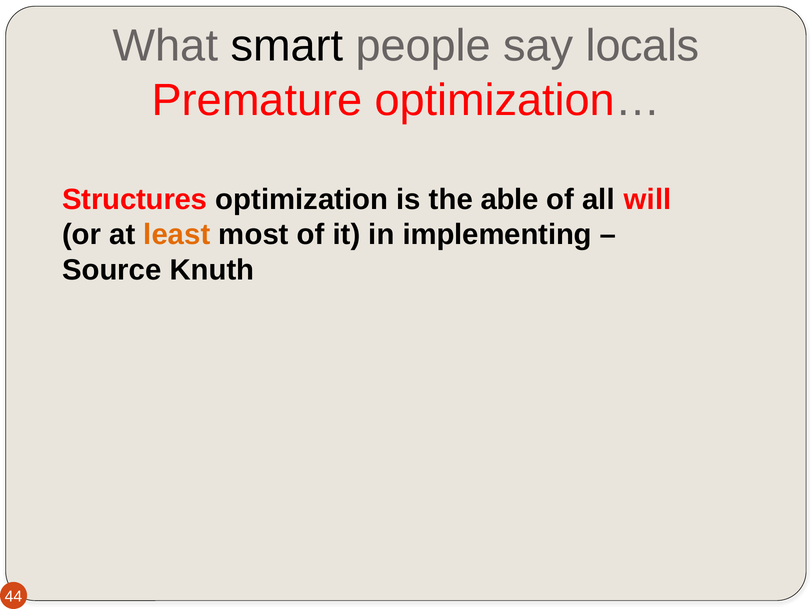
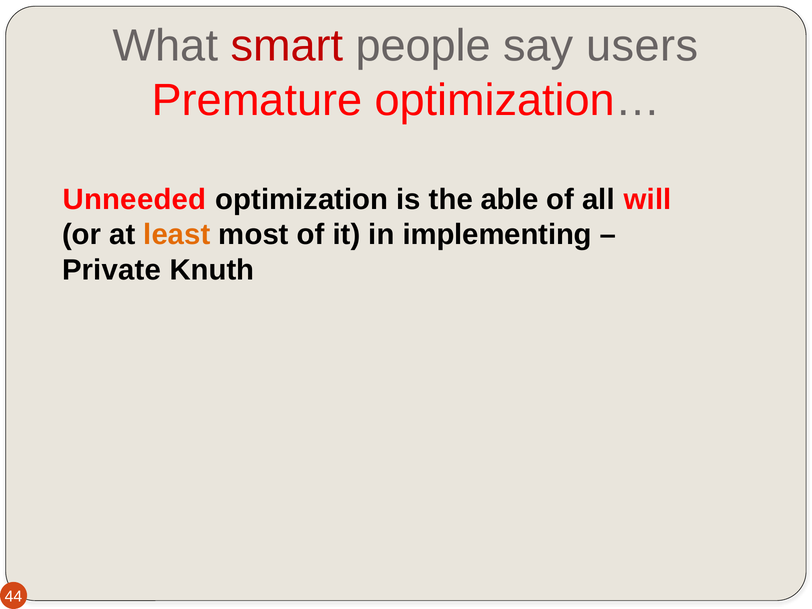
smart colour: black -> red
locals: locals -> users
Structures: Structures -> Unneeded
Source: Source -> Private
